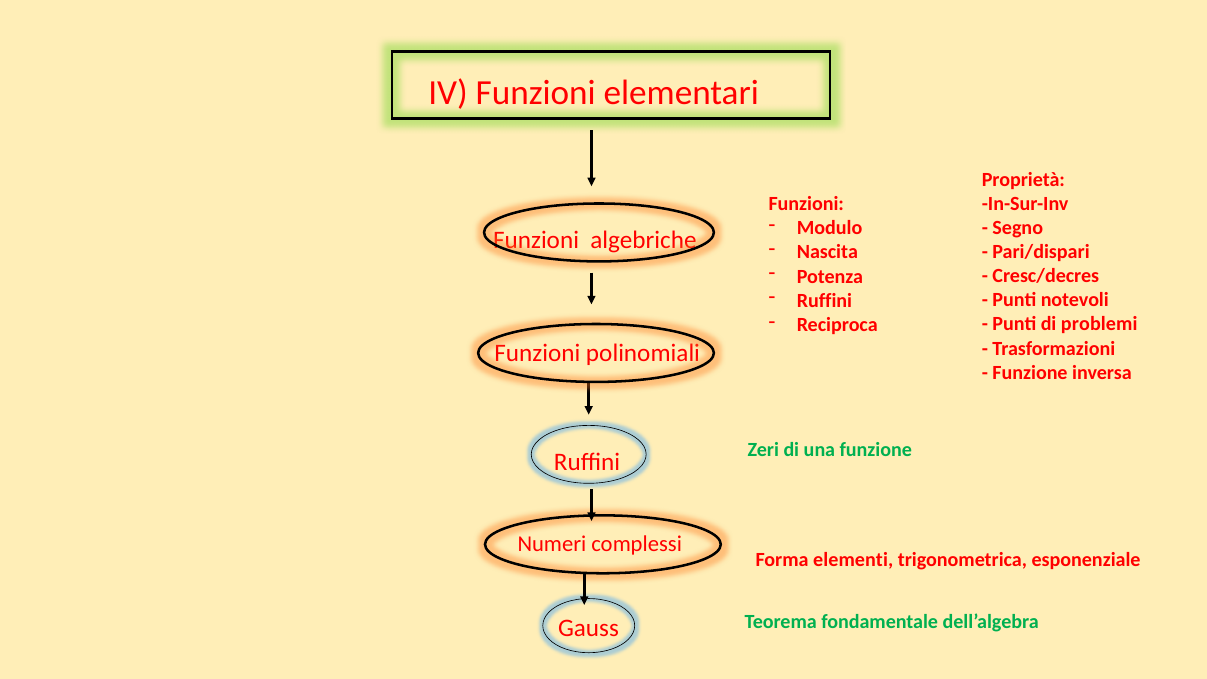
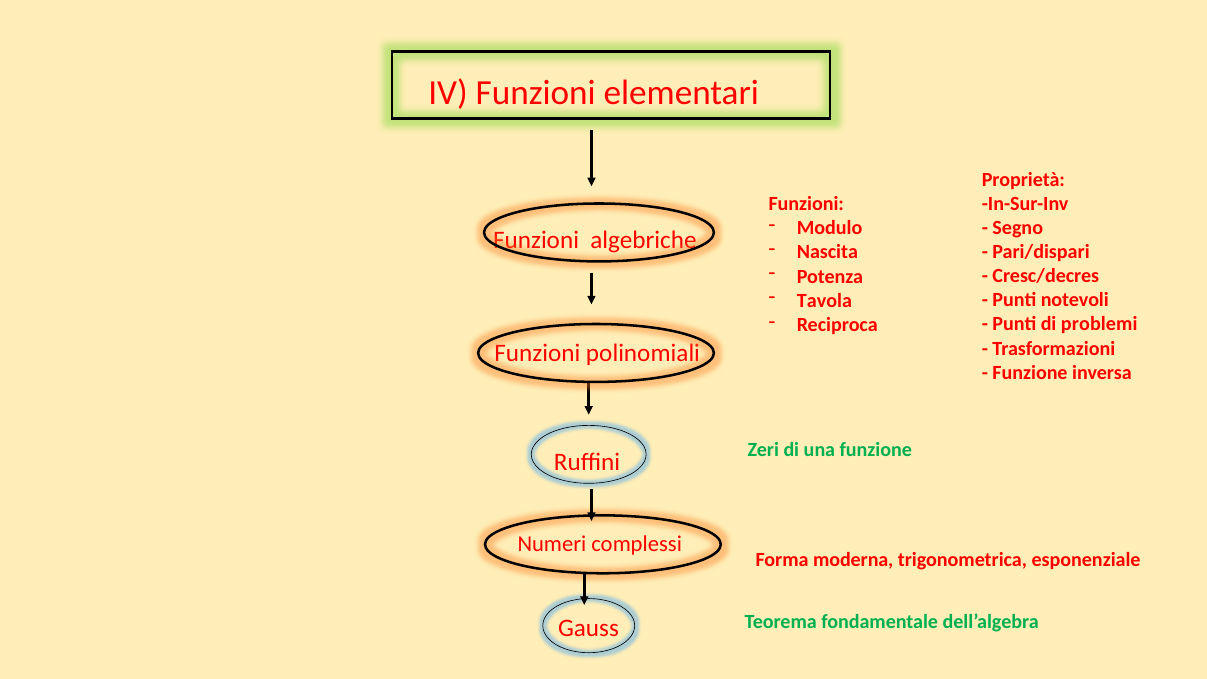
Ruffini at (825, 301): Ruffini -> Tavola
elementi: elementi -> moderna
